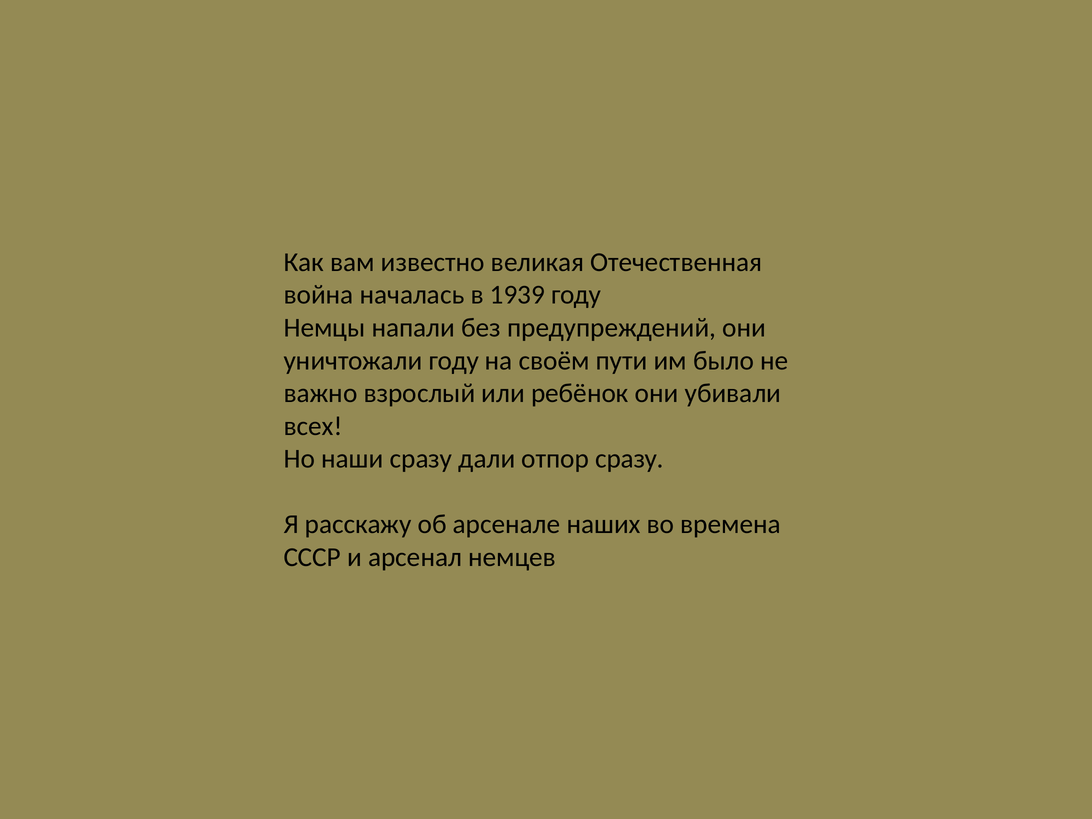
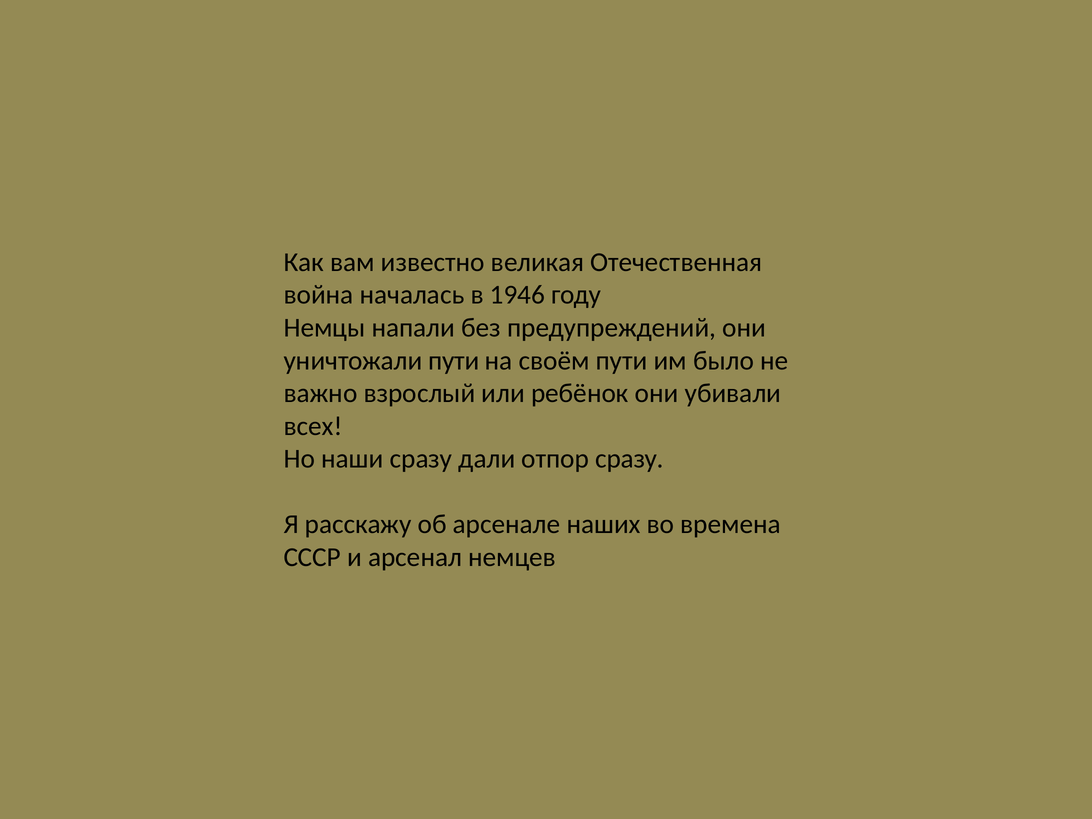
1939: 1939 -> 1946
уничтожали году: году -> пути
